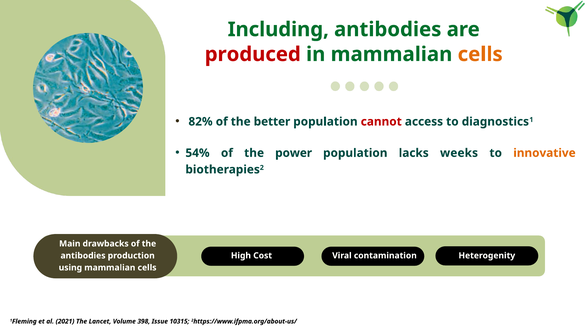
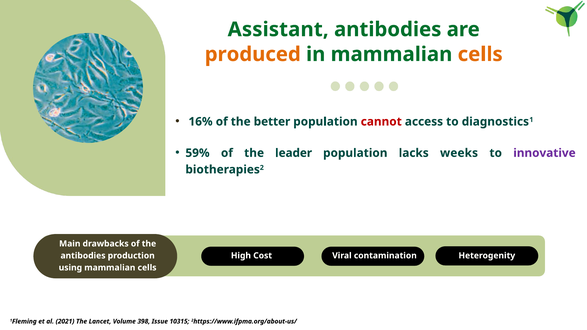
Including: Including -> Assistant
produced colour: red -> orange
82%: 82% -> 16%
54%: 54% -> 59%
power: power -> leader
innovative colour: orange -> purple
